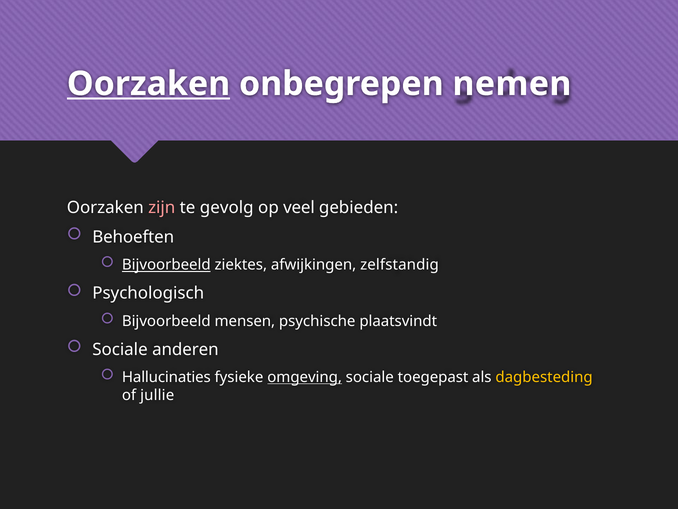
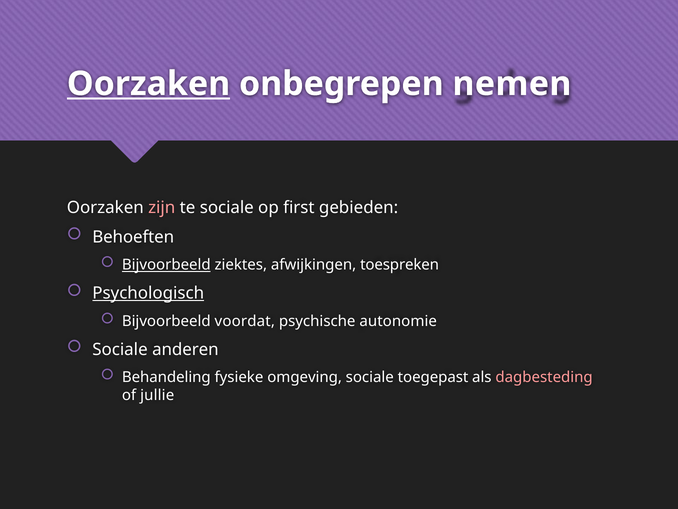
te gevolg: gevolg -> sociale
veel: veel -> first
zelfstandig: zelfstandig -> toespreken
Psychologisch underline: none -> present
mensen: mensen -> voordat
plaatsvindt: plaatsvindt -> autonomie
Hallucinaties: Hallucinaties -> Behandeling
omgeving underline: present -> none
dagbesteding colour: yellow -> pink
